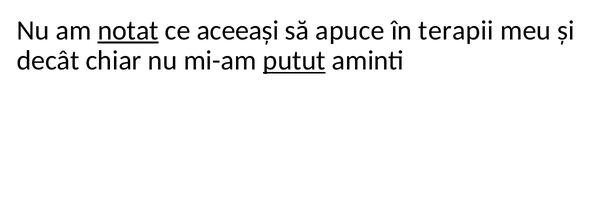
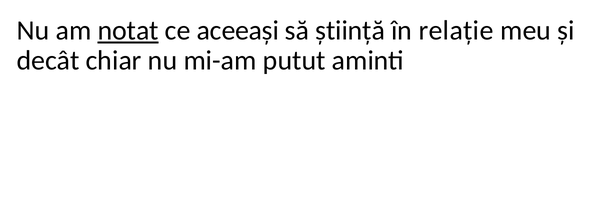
apuce: apuce -> știință
terapii: terapii -> relație
putut underline: present -> none
